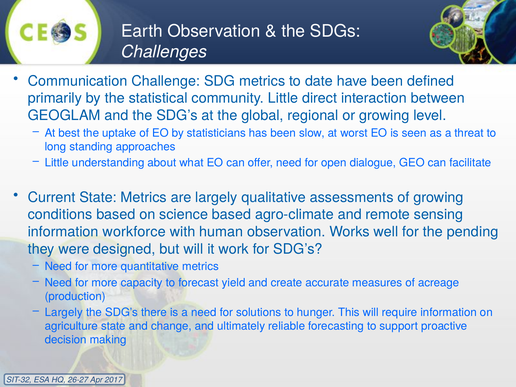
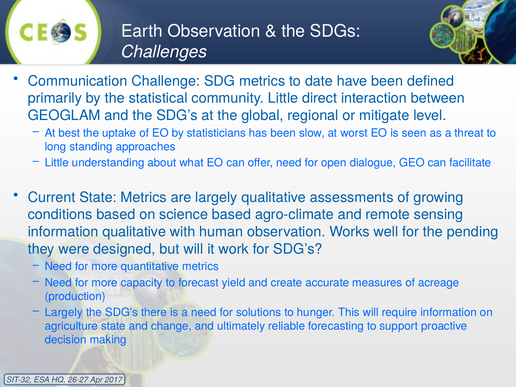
or growing: growing -> mitigate
information workforce: workforce -> qualitative
